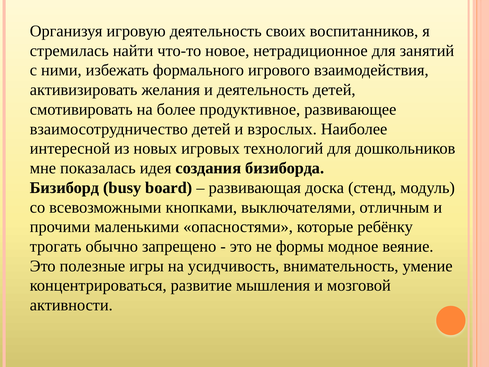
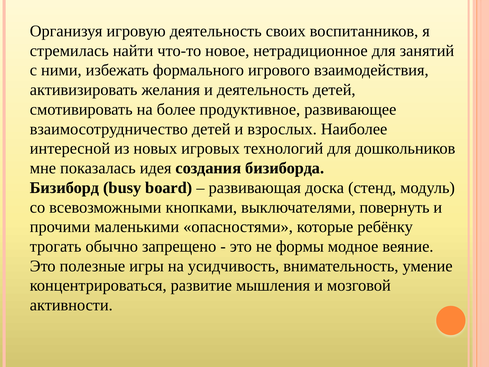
отличным: отличным -> повернуть
